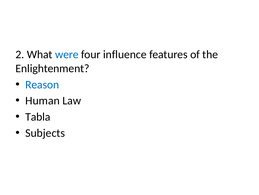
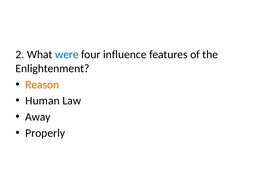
Reason colour: blue -> orange
Tabla: Tabla -> Away
Subjects: Subjects -> Properly
